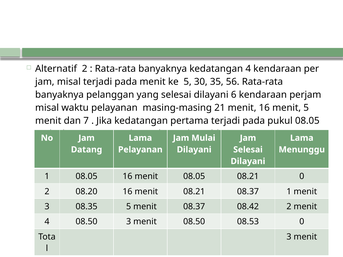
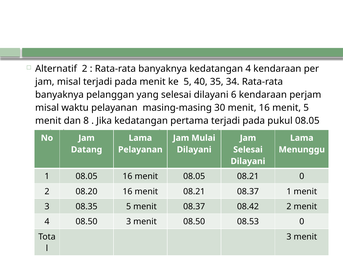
30: 30 -> 40
56: 56 -> 34
21: 21 -> 30
7: 7 -> 8
